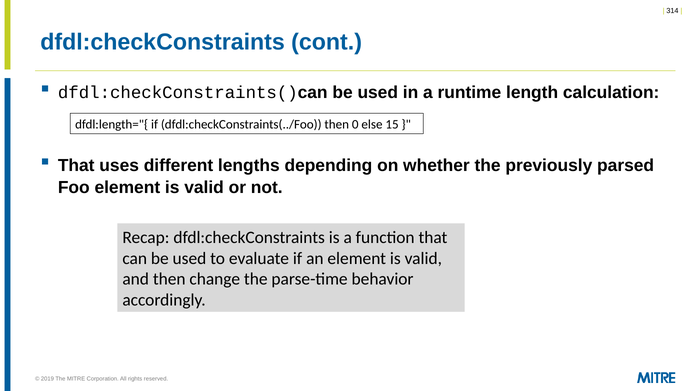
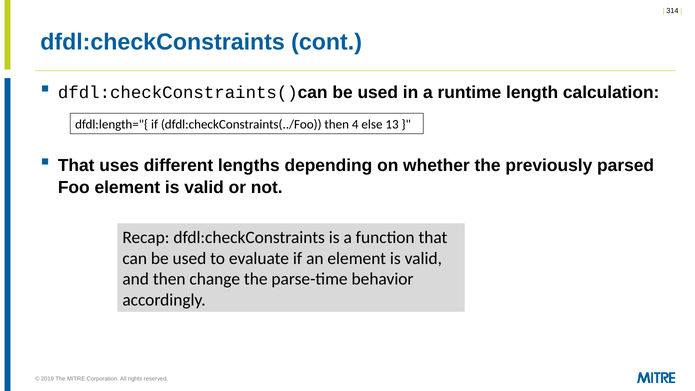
0: 0 -> 4
15: 15 -> 13
